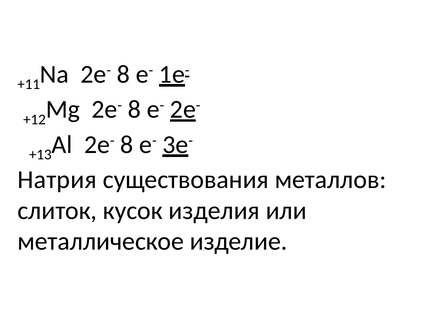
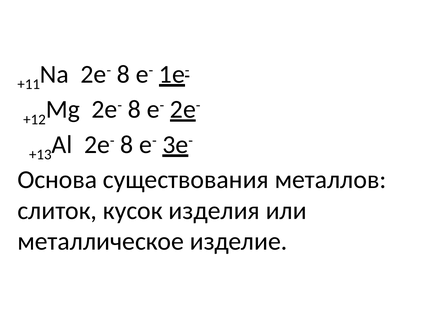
Натрия: Натрия -> Основа
